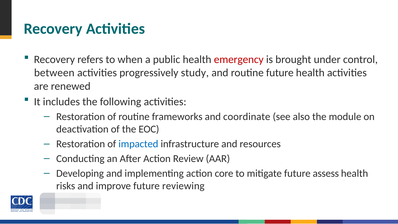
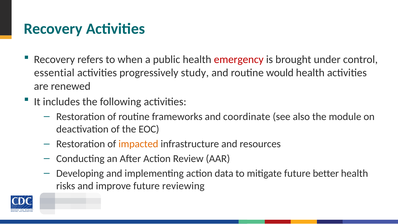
between: between -> essential
routine future: future -> would
impacted colour: blue -> orange
core: core -> data
assess: assess -> better
